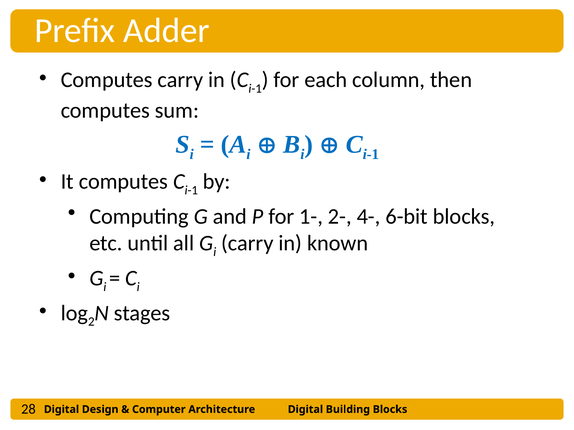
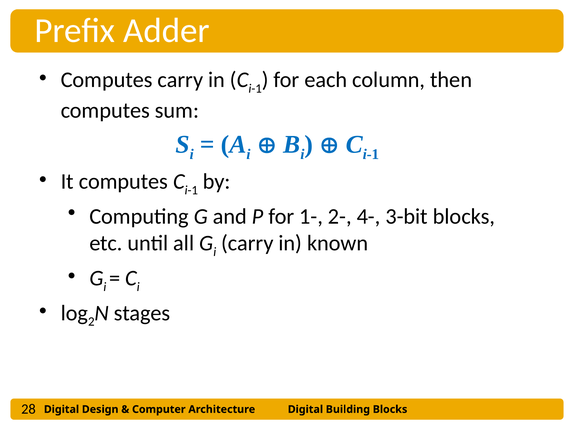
6-bit: 6-bit -> 3-bit
